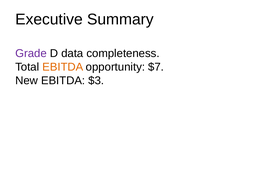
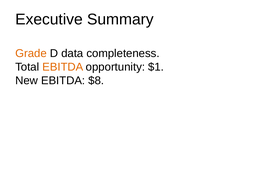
Grade colour: purple -> orange
$7: $7 -> $1
$3: $3 -> $8
